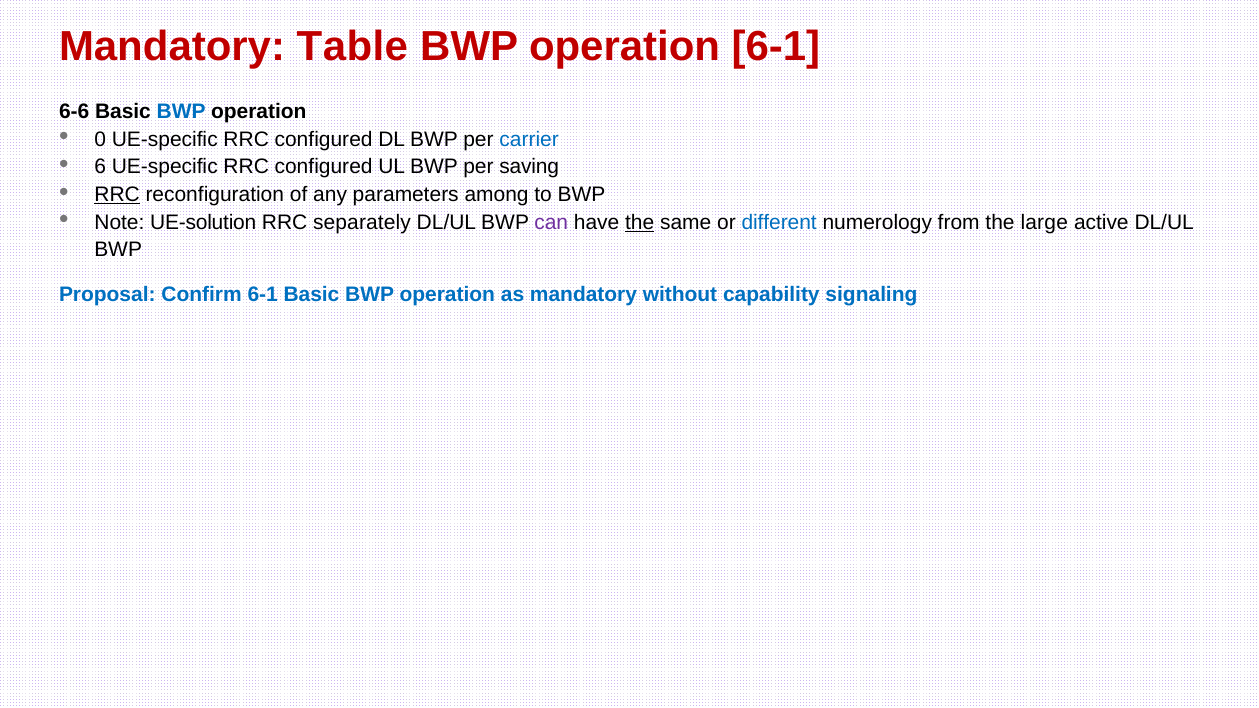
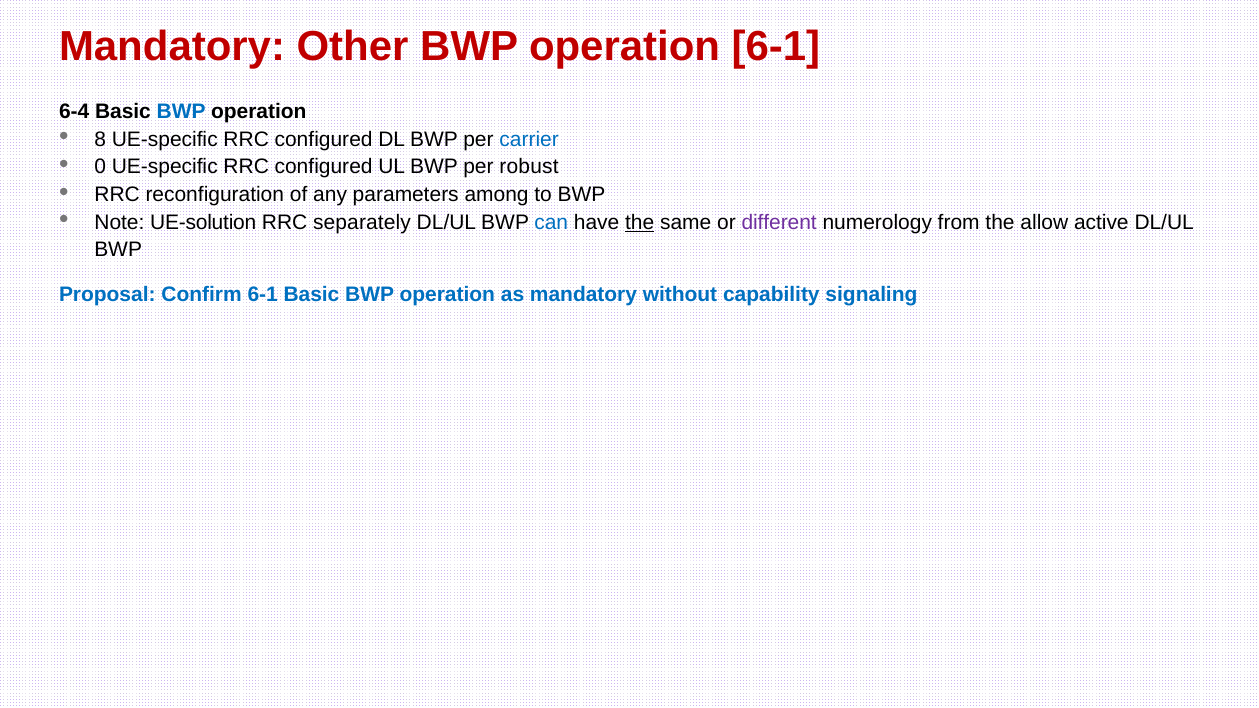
Table: Table -> Other
6-6: 6-6 -> 6-4
0: 0 -> 8
6: 6 -> 0
saving: saving -> robust
RRC at (117, 195) underline: present -> none
can colour: purple -> blue
different colour: blue -> purple
large: large -> allow
